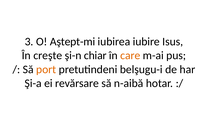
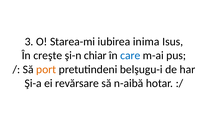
Aştept-mi: Aştept-mi -> Starea-mi
iubire: iubire -> inima
care colour: orange -> blue
